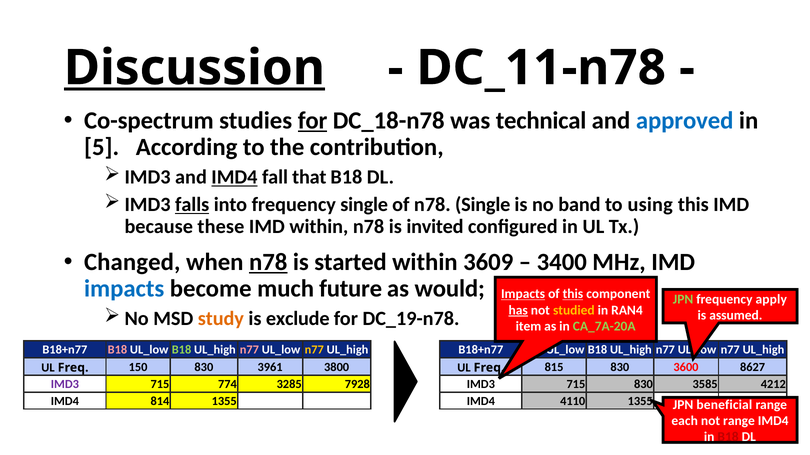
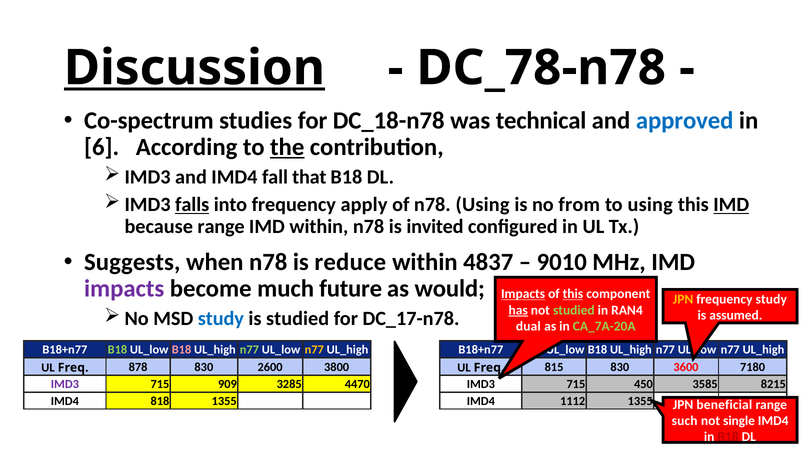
DC_11-n78: DC_11-n78 -> DC_78-n78
for at (313, 121) underline: present -> none
5 at (102, 148): 5 -> 6
the underline: none -> present
IMD4 at (234, 178) underline: present -> none
frequency single: single -> apply
n78 Single: Single -> Using
band: band -> from
IMD at (731, 205) underline: none -> present
because these: these -> range
Changed: Changed -> Suggests
n78 at (268, 262) underline: present -> none
started: started -> reduce
3609: 3609 -> 4837
3400: 3400 -> 9010
impacts at (124, 289) colour: blue -> purple
JPN at (683, 299) colour: light green -> yellow
frequency apply: apply -> study
studied at (574, 311) colour: yellow -> light green
study at (221, 319) colour: orange -> blue
is exclude: exclude -> studied
DC_19-n78: DC_19-n78 -> DC_17-n78
item: item -> dual
B18 at (117, 350) colour: pink -> light green
B18 at (182, 350) colour: light green -> pink
n77 at (249, 350) colour: pink -> light green
150: 150 -> 878
3961: 3961 -> 2600
8627: 8627 -> 7180
774: 774 -> 909
7928: 7928 -> 4470
715 830: 830 -> 450
4212: 4212 -> 8215
814: 814 -> 818
4110: 4110 -> 1112
each: each -> such
not range: range -> single
